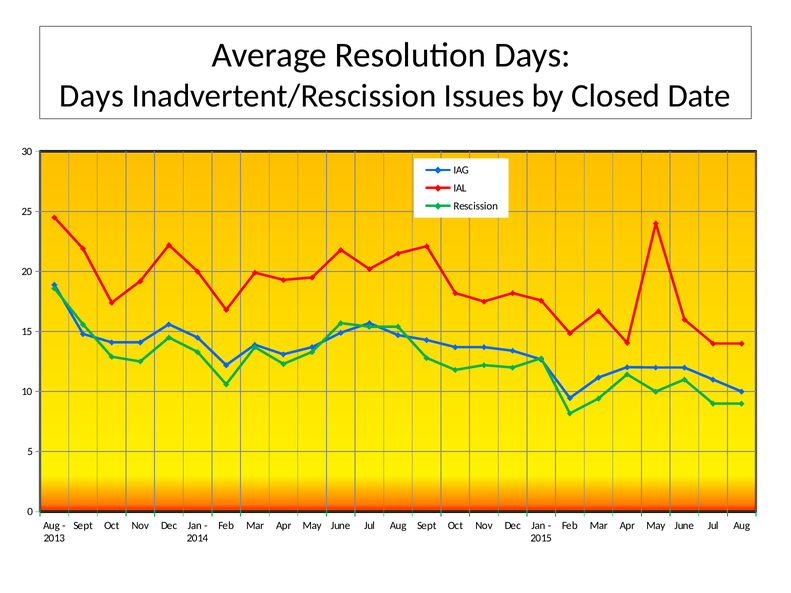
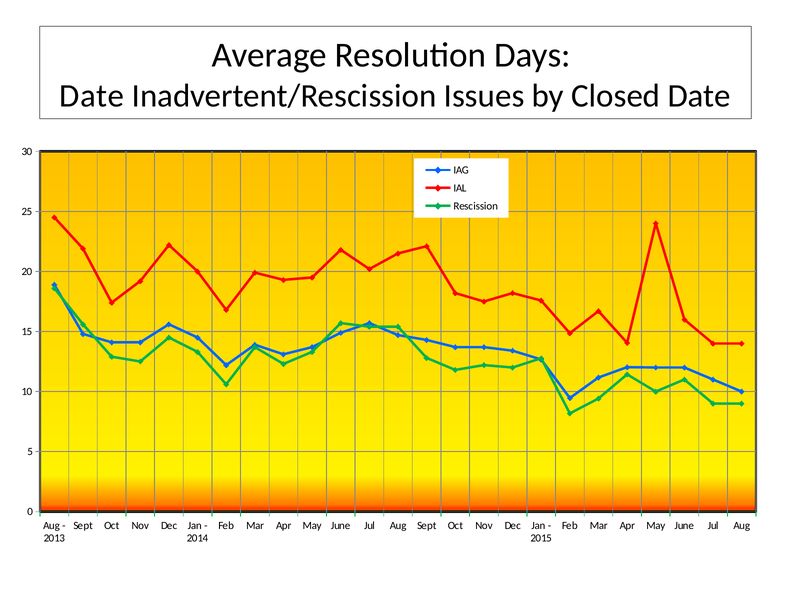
Days at (92, 96): Days -> Date
